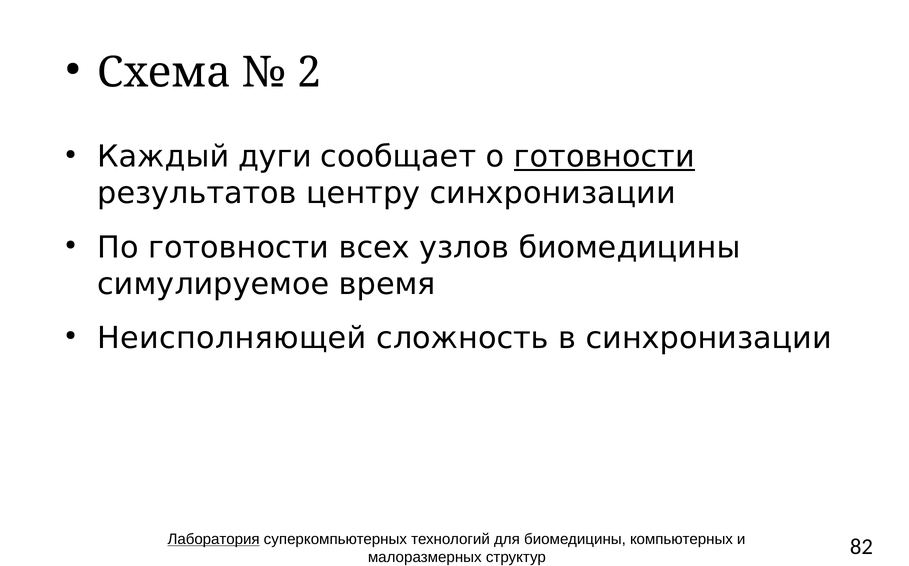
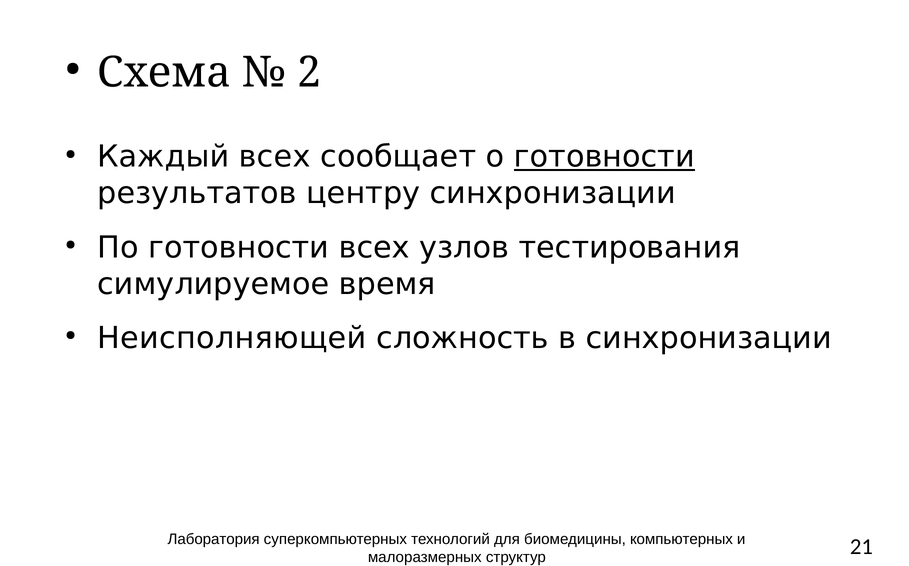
Каждый дуги: дуги -> всех
узлов биомедицины: биомедицины -> тестирования
Лаборатория underline: present -> none
82: 82 -> 21
